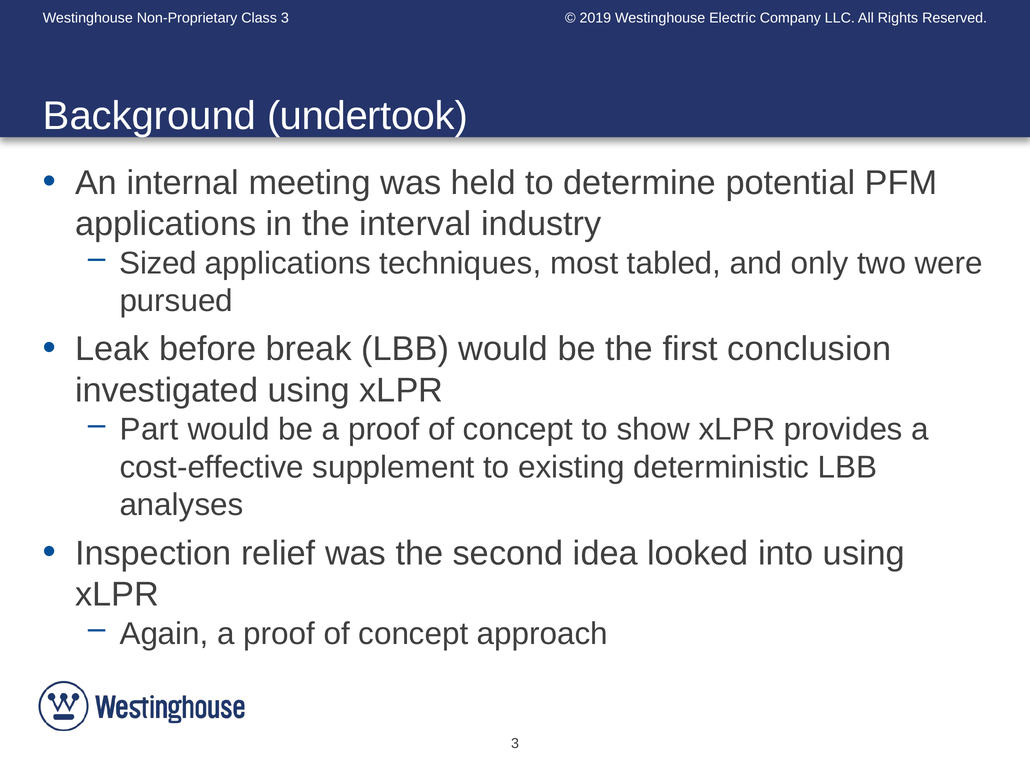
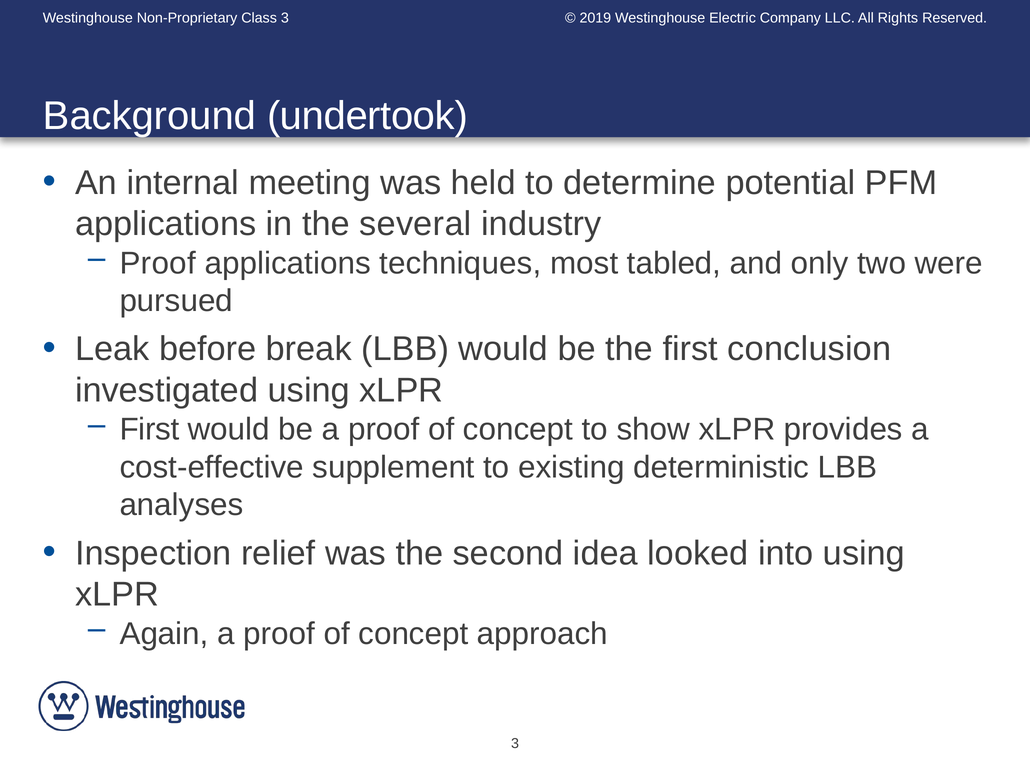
interval: interval -> several
Sized at (158, 263): Sized -> Proof
Part at (149, 430): Part -> First
